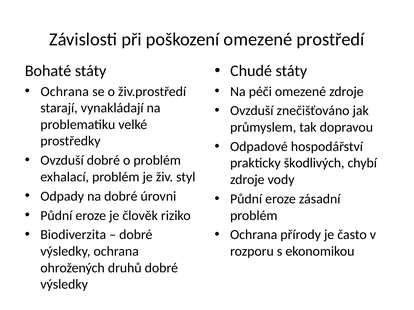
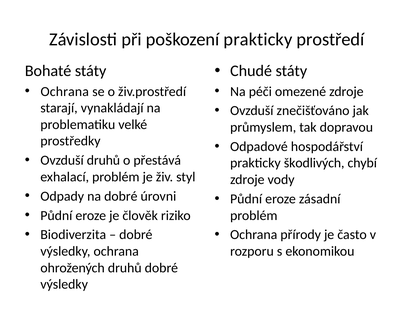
poškození omezené: omezené -> prakticky
Ovzduší dobré: dobré -> druhů
o problém: problém -> přestává
